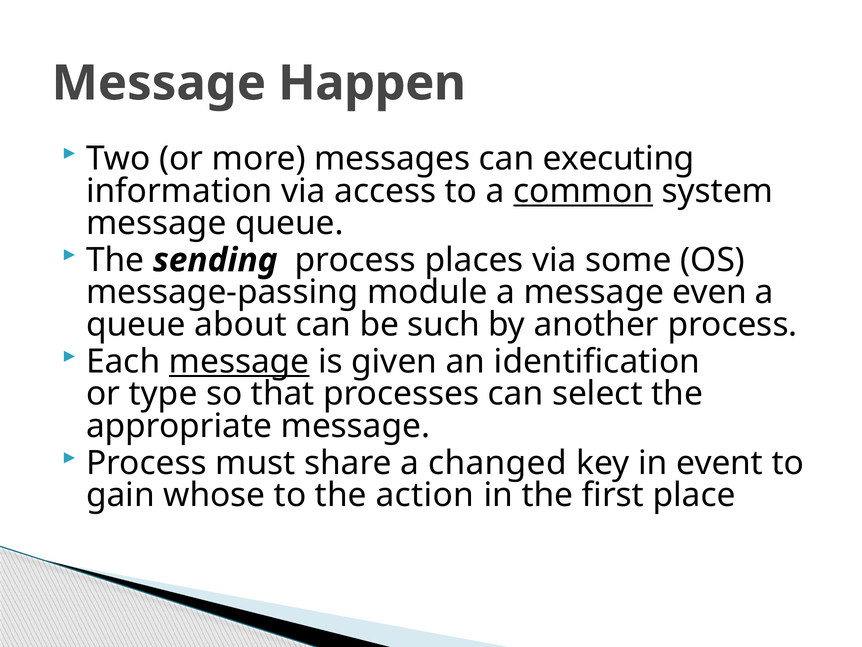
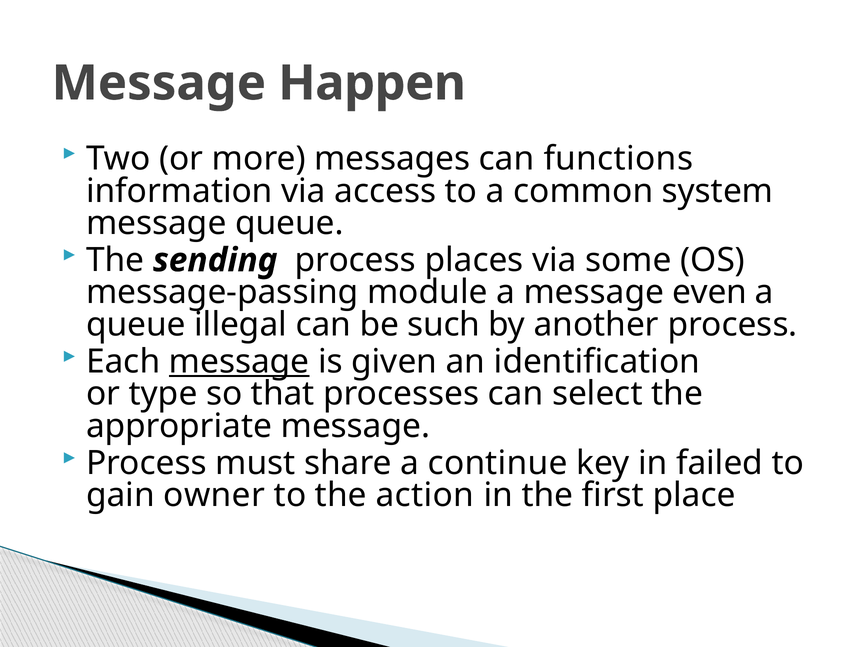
executing: executing -> functions
common underline: present -> none
about: about -> illegal
changed: changed -> continue
event: event -> failed
whose: whose -> owner
